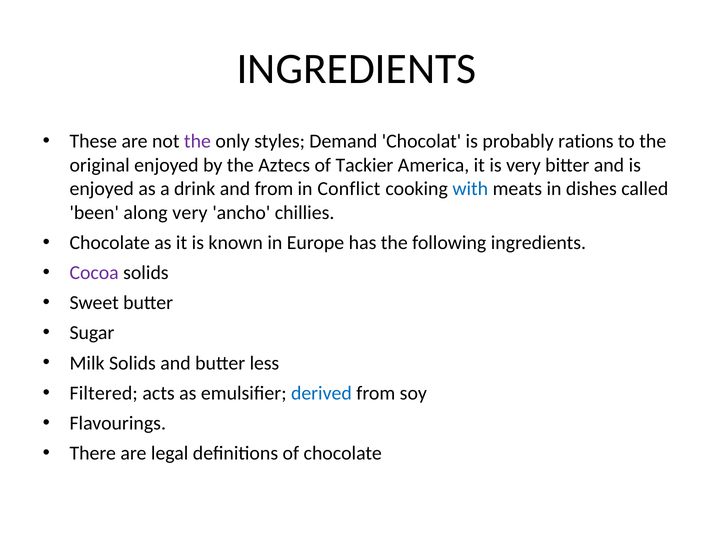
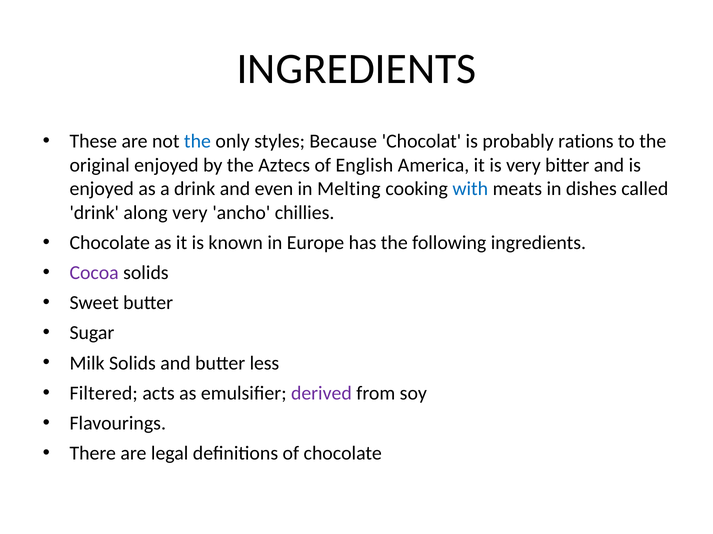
the at (197, 142) colour: purple -> blue
Demand: Demand -> Because
Tackier: Tackier -> English
and from: from -> even
Conflict: Conflict -> Melting
been at (94, 213): been -> drink
derived colour: blue -> purple
